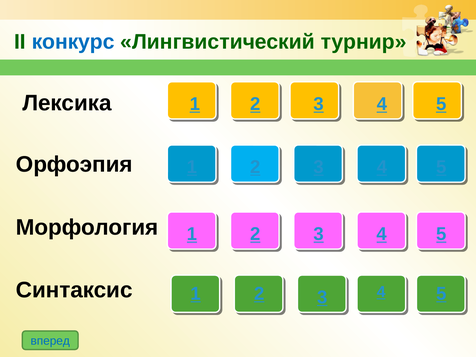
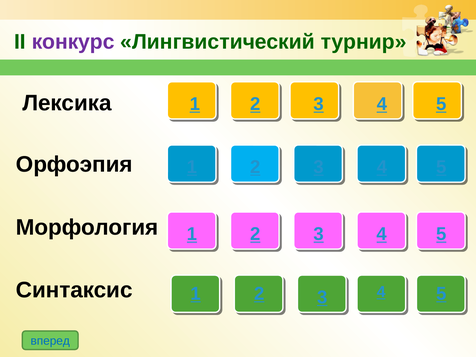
конкурс colour: blue -> purple
